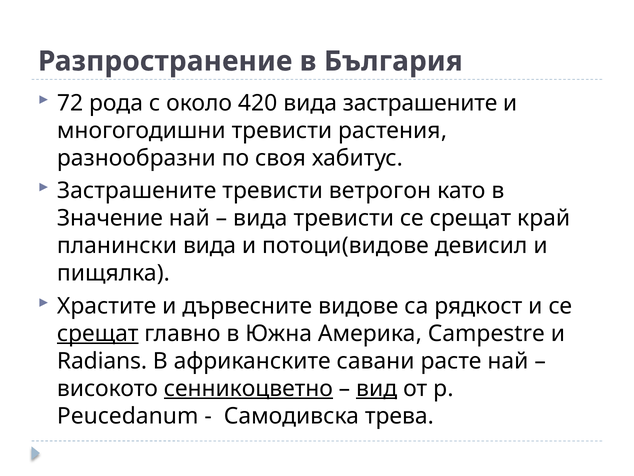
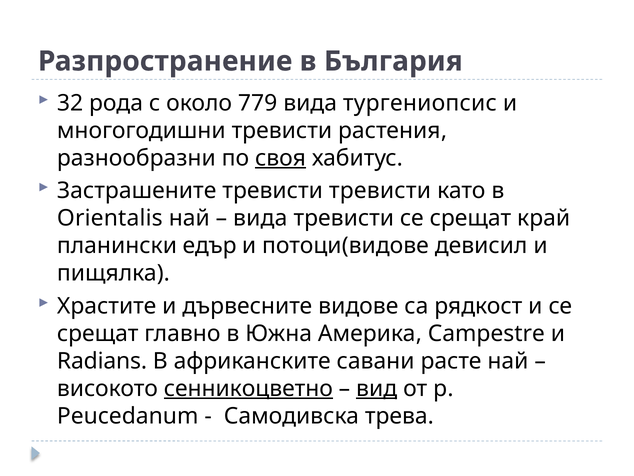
72: 72 -> 32
420: 420 -> 779
вида застрашените: застрашените -> тургениопсис
своя underline: none -> present
тревисти ветрогон: ветрогон -> тревисти
Значение: Значение -> Orientalis
планински вида: вида -> едър
срещат at (98, 333) underline: present -> none
